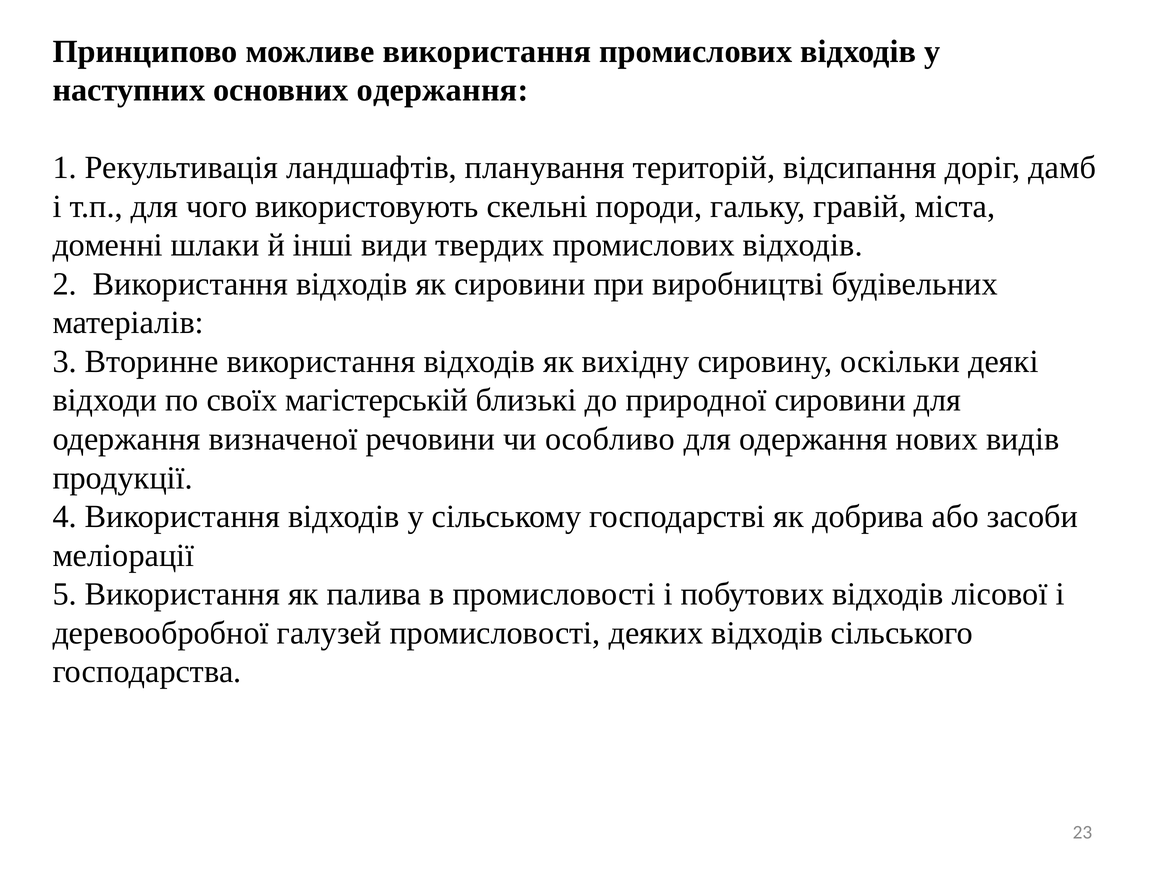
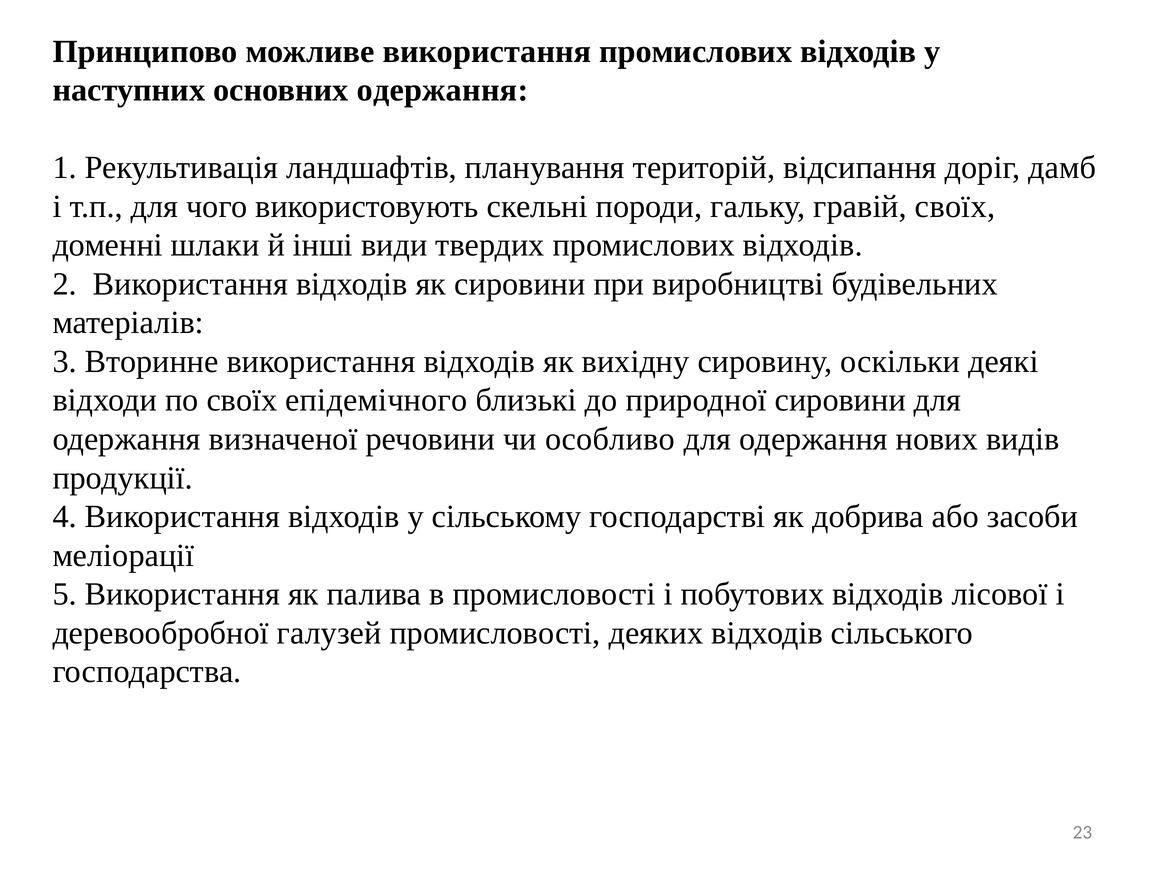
гравій міста: міста -> своїх
магістерській: магістерській -> епідемічного
